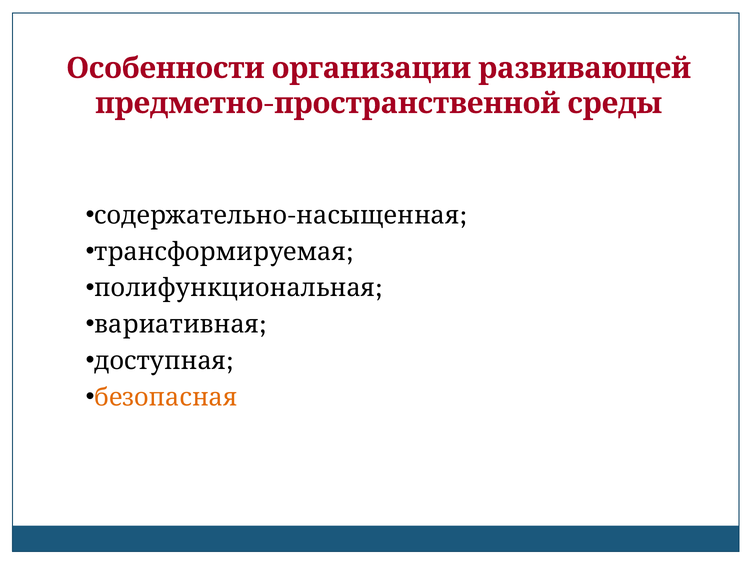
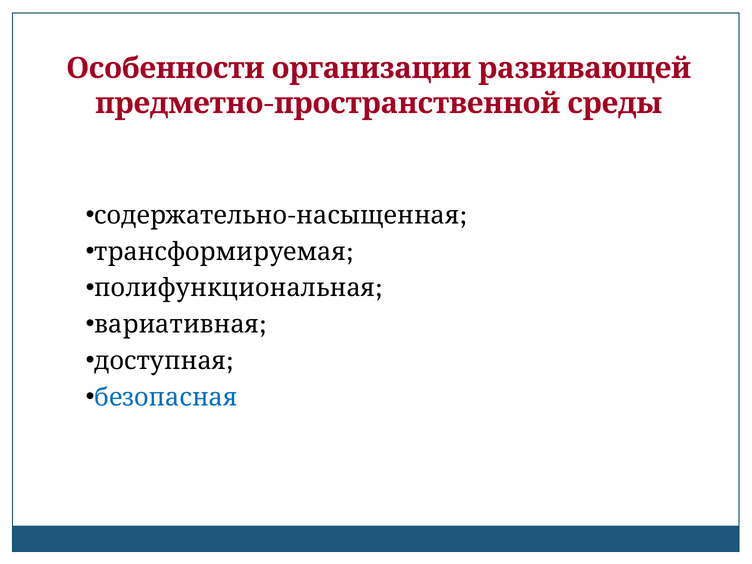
безопасная colour: orange -> blue
